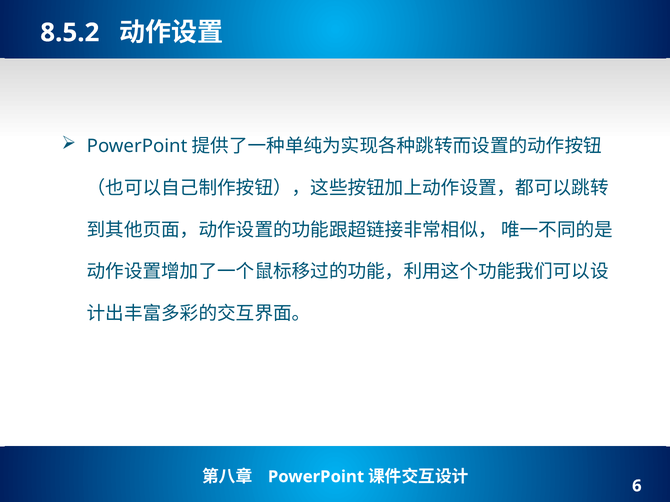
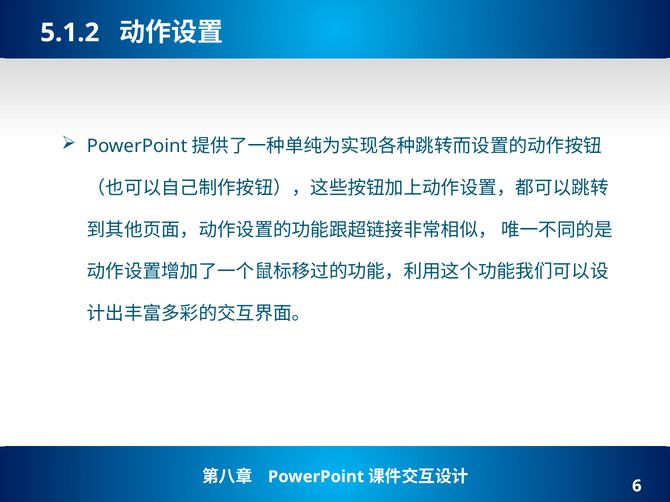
8.5.2: 8.5.2 -> 5.1.2
